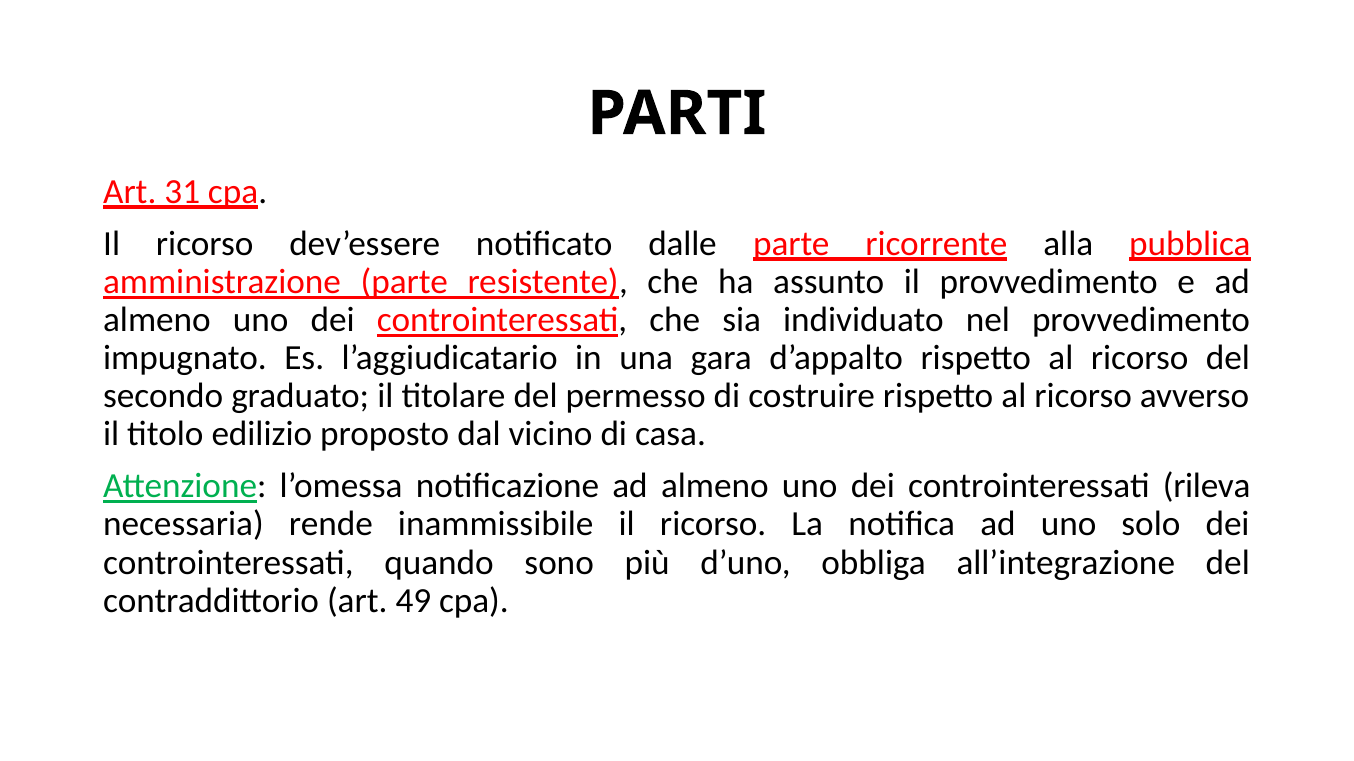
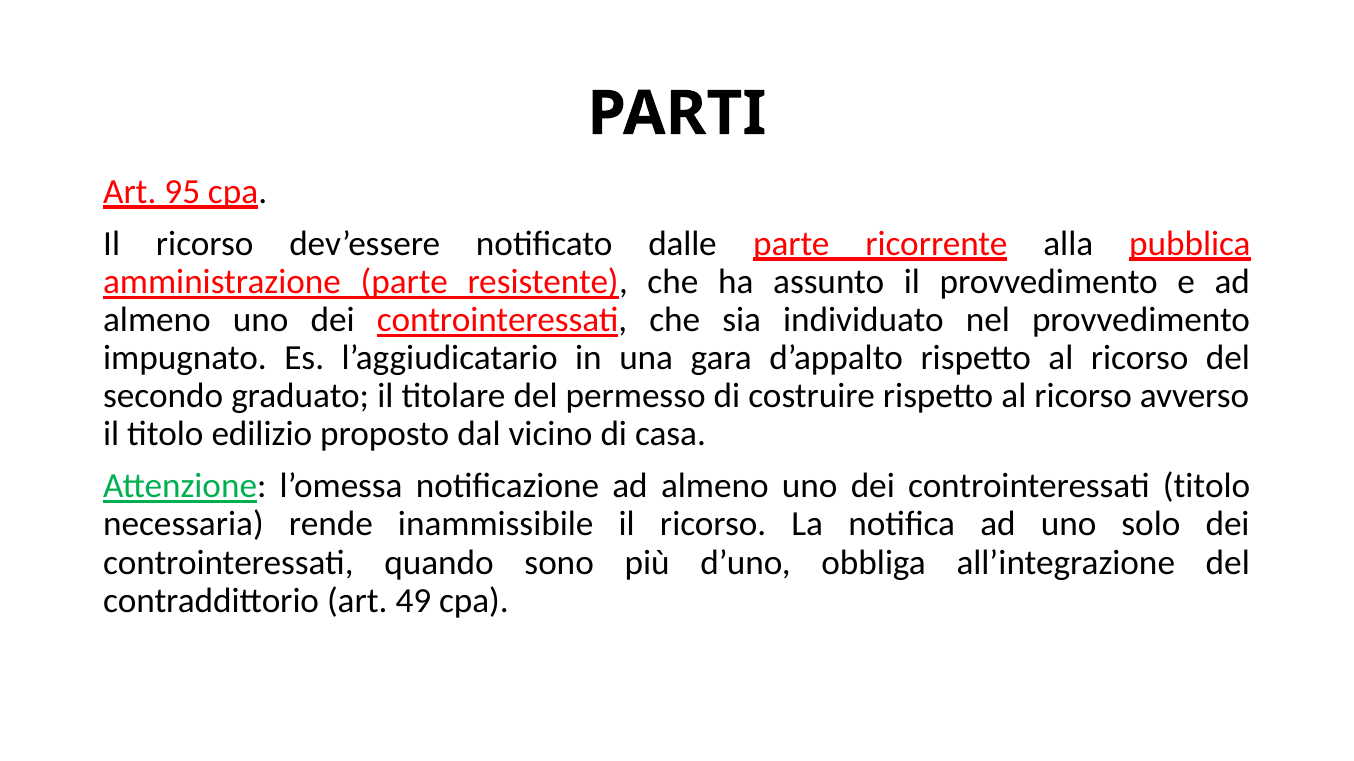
31: 31 -> 95
controinteressati rileva: rileva -> titolo
